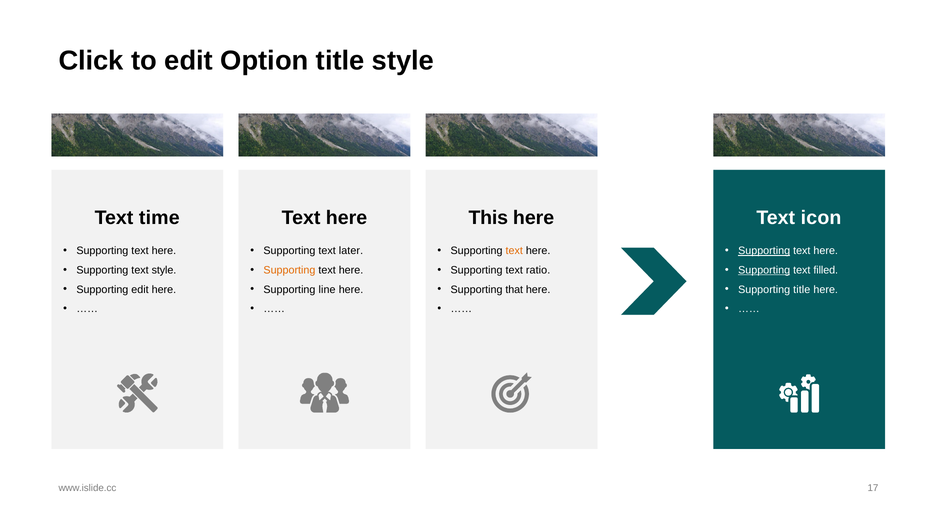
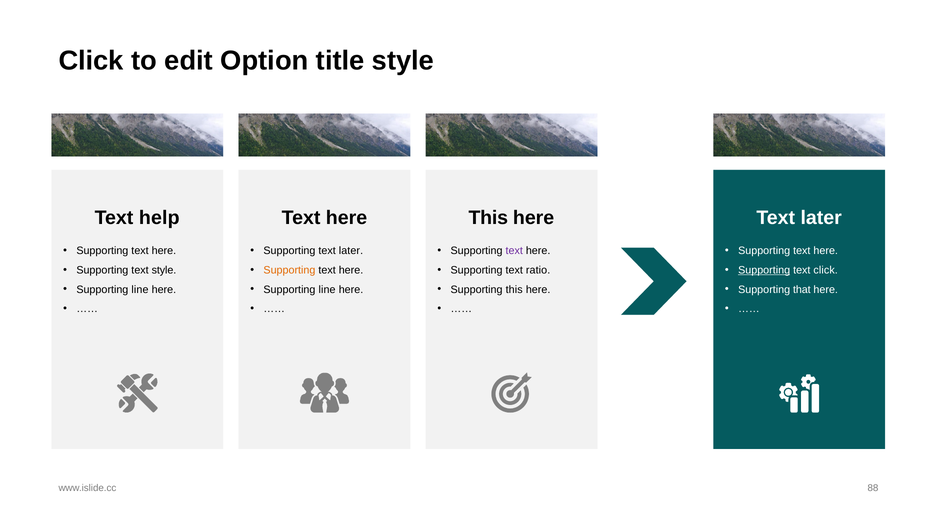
time: time -> help
icon at (821, 218): icon -> later
text at (514, 251) colour: orange -> purple
Supporting at (764, 251) underline: present -> none
text filled: filled -> click
edit at (140, 290): edit -> line
Supporting that: that -> this
Supporting title: title -> that
17: 17 -> 88
